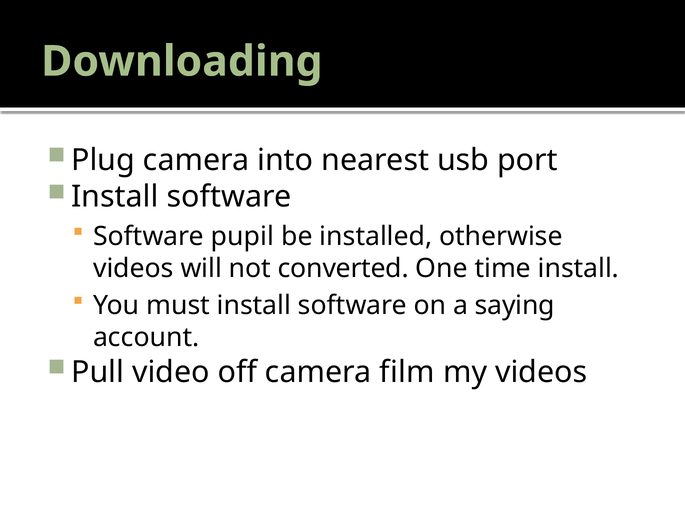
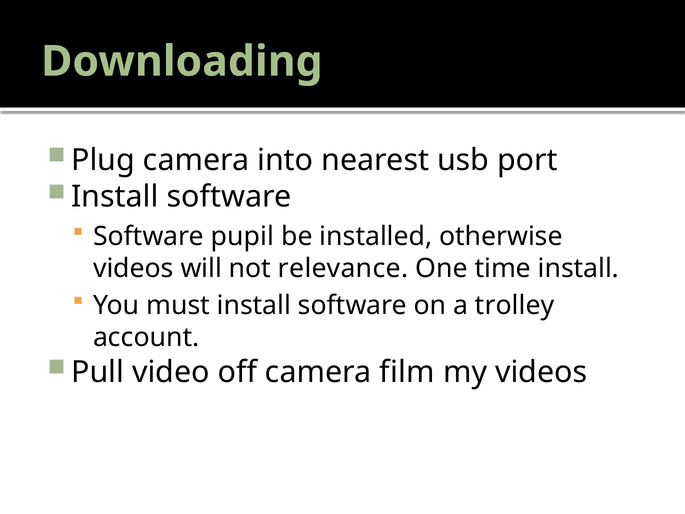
converted: converted -> relevance
saying: saying -> trolley
